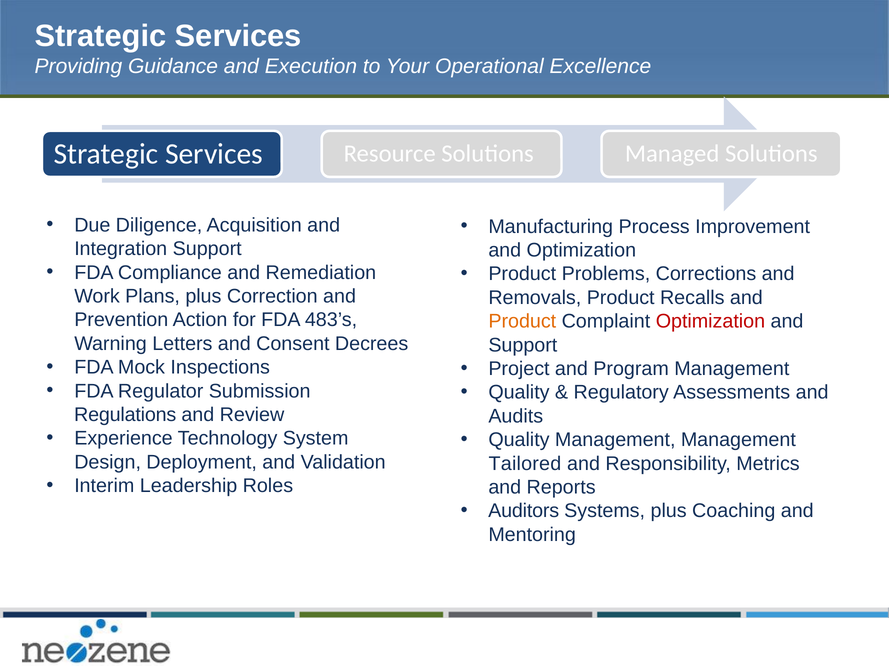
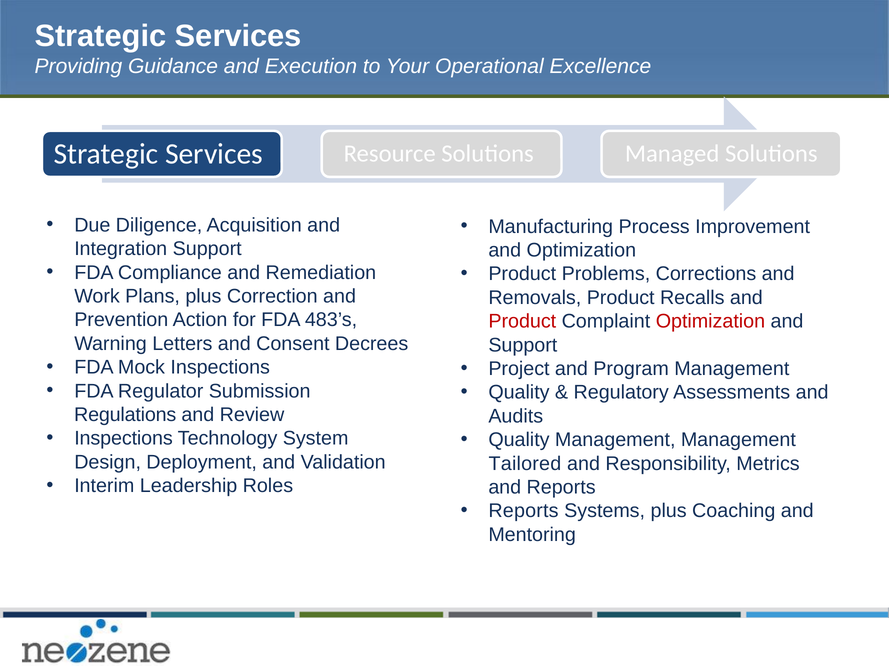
Product at (522, 321) colour: orange -> red
Experience at (123, 438): Experience -> Inspections
Auditors at (524, 511): Auditors -> Reports
